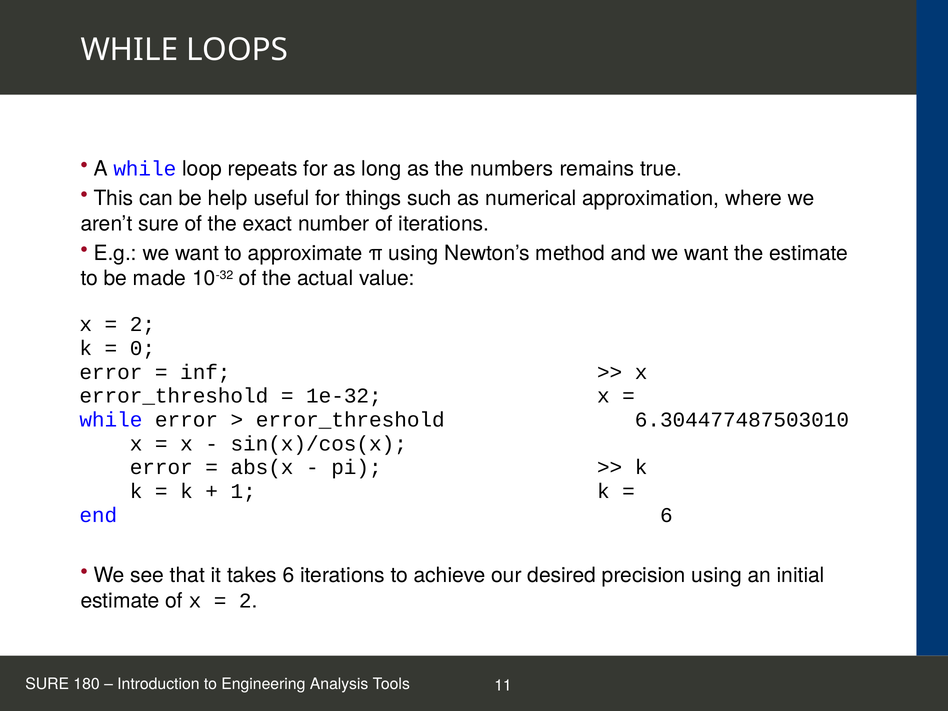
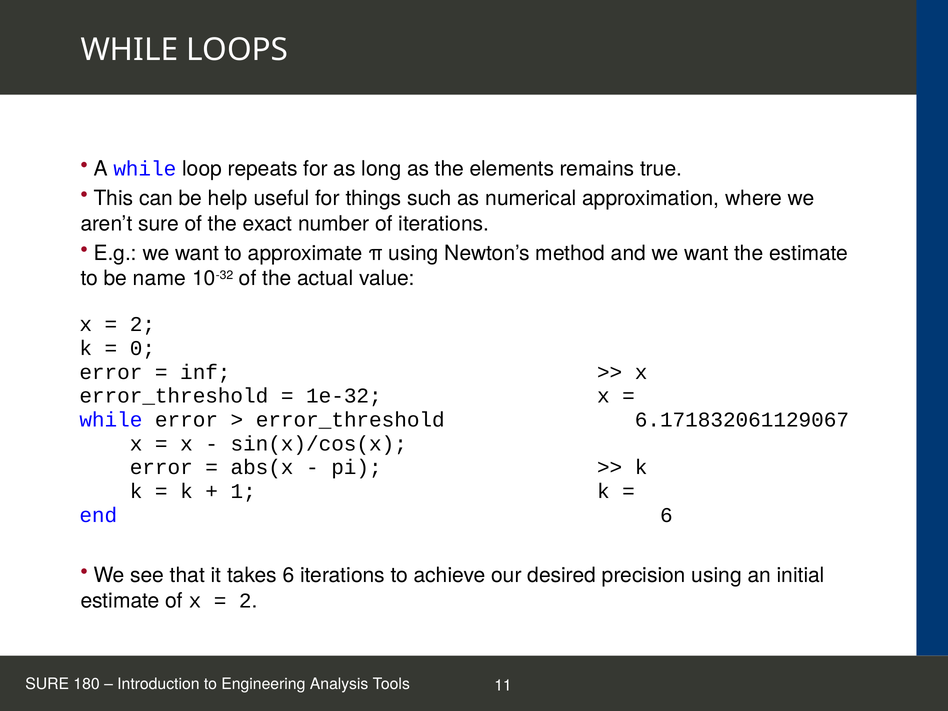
numbers: numbers -> elements
made: made -> name
6.304477487503010: 6.304477487503010 -> 6.171832061129067
